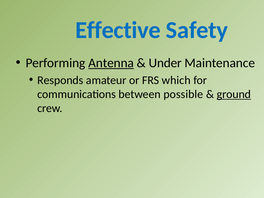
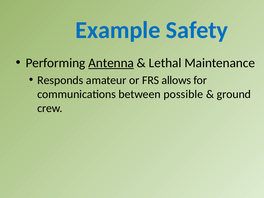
Effective: Effective -> Example
Under: Under -> Lethal
which: which -> allows
ground underline: present -> none
